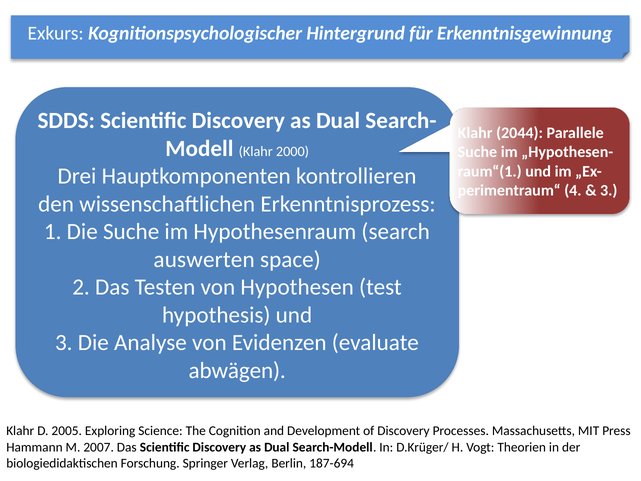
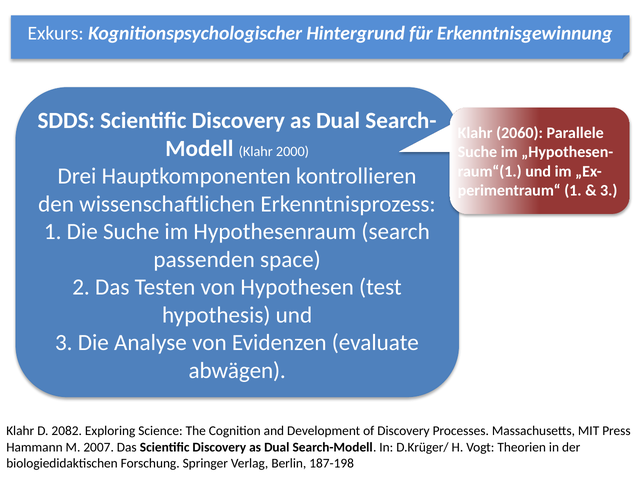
2044: 2044 -> 2060
4 at (573, 191): 4 -> 1
auswerten: auswerten -> passenden
2005: 2005 -> 2082
187-694: 187-694 -> 187-198
